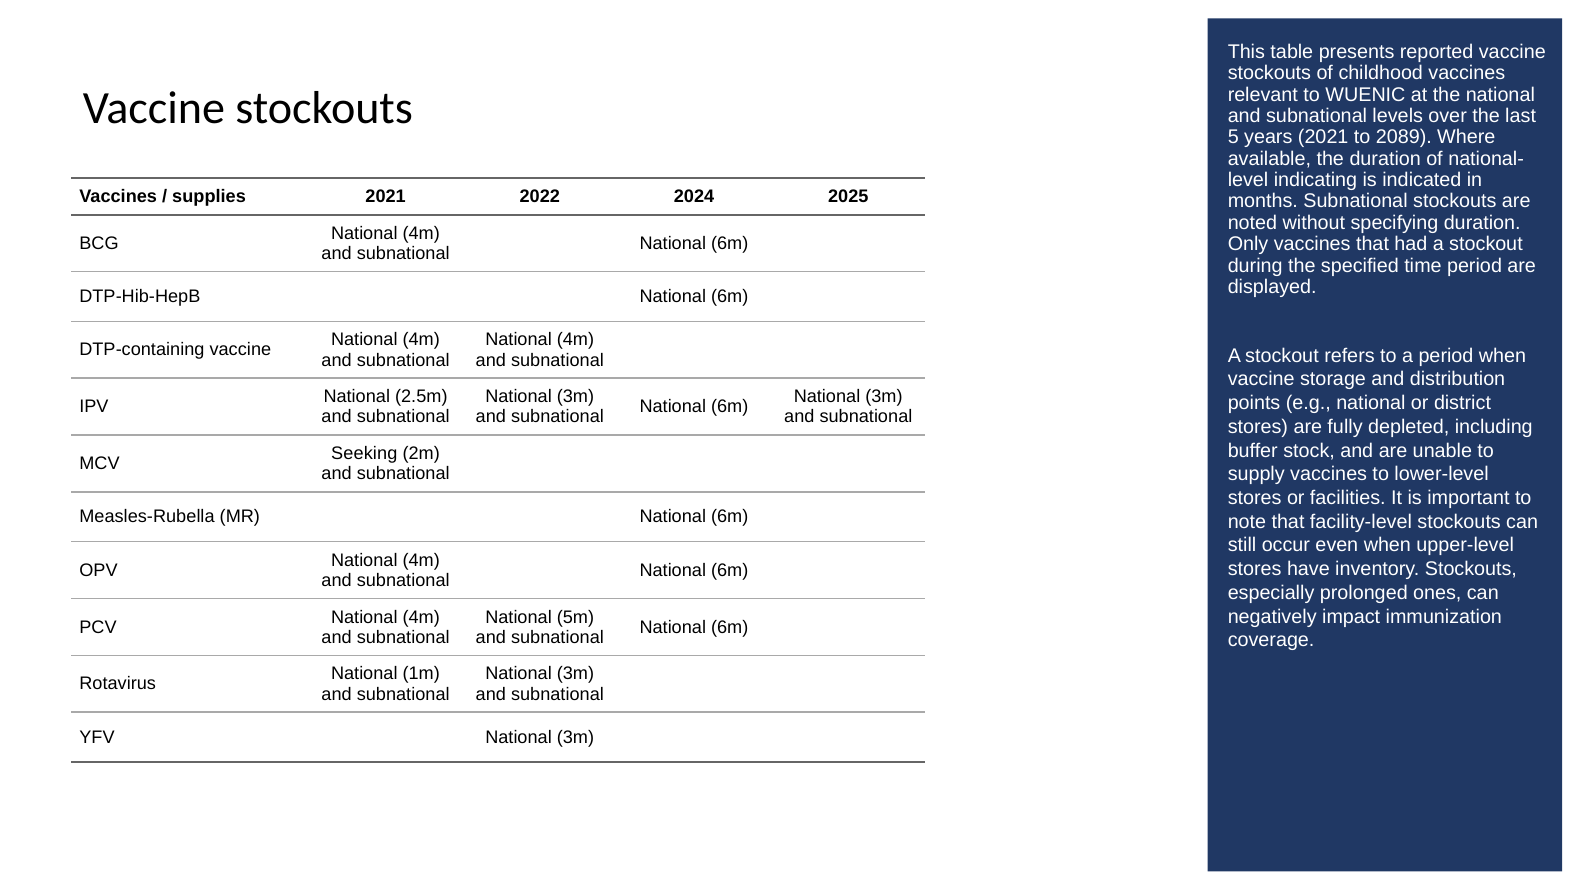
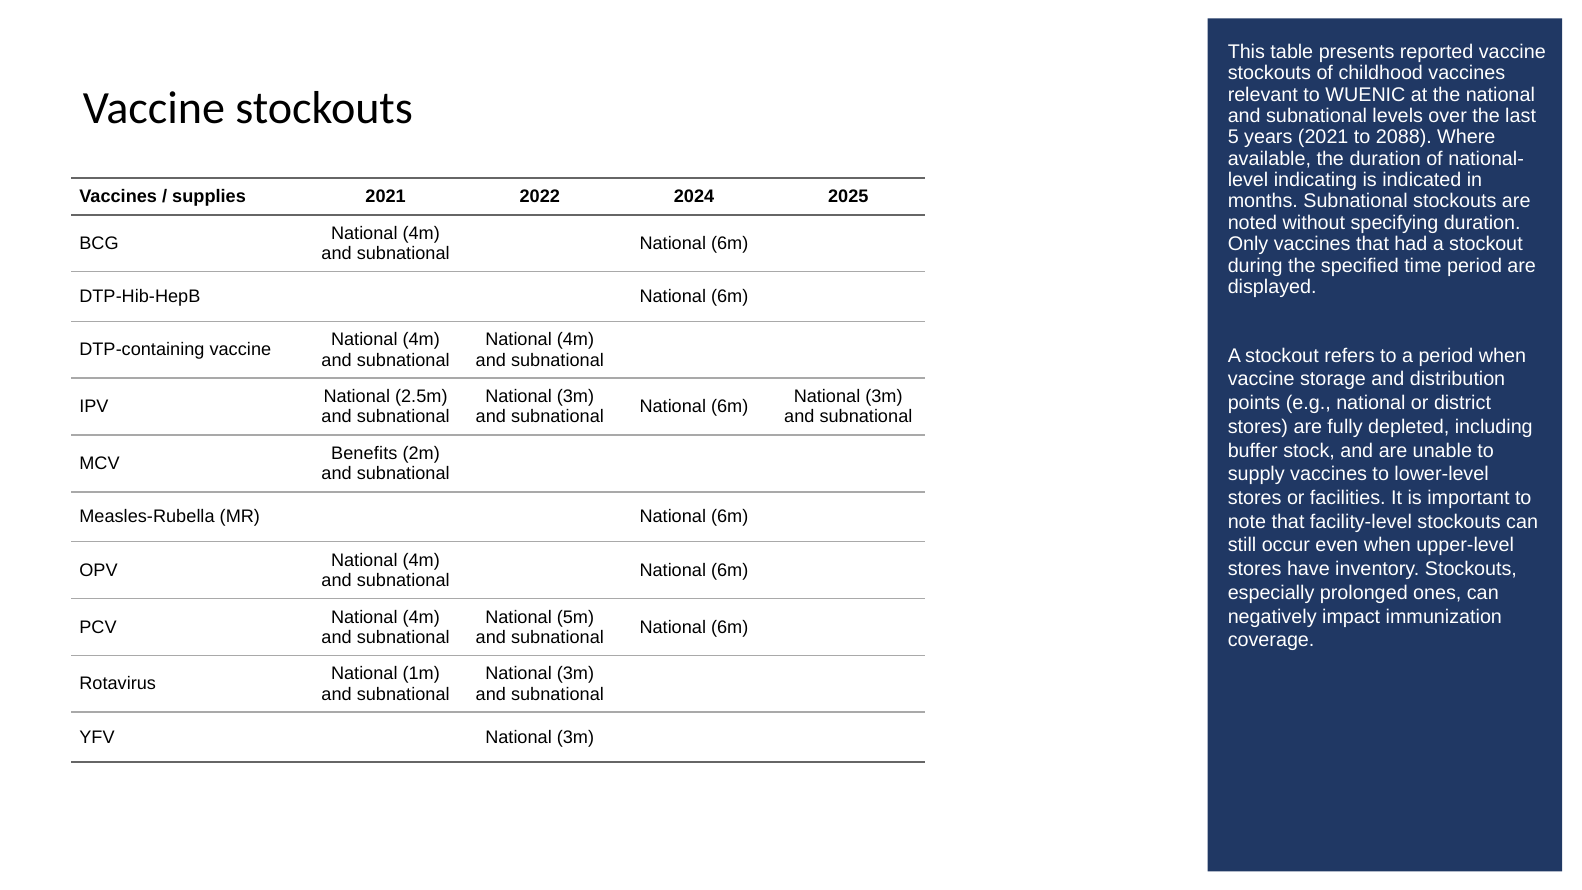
2089: 2089 -> 2088
Seeking: Seeking -> Benefits
